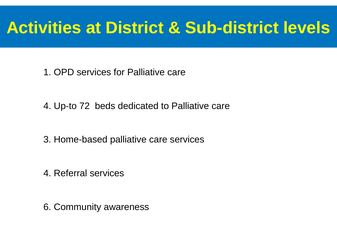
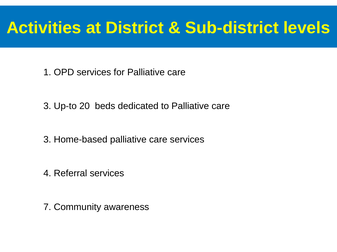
4 at (47, 106): 4 -> 3
72: 72 -> 20
6: 6 -> 7
